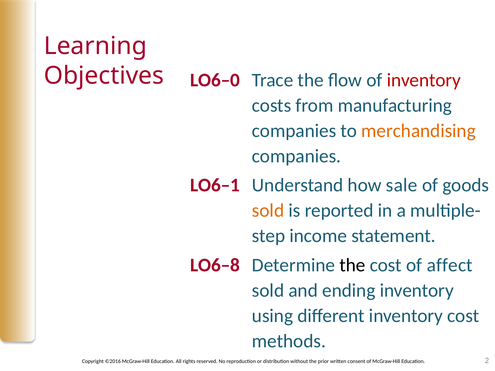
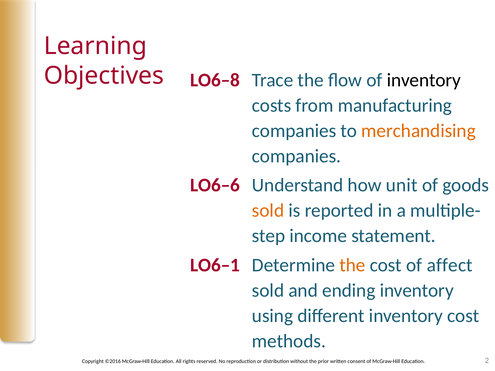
LO6–0: LO6–0 -> LO6–8
inventory at (424, 80) colour: red -> black
LO6–1: LO6–1 -> LO6–6
sale: sale -> unit
LO6–8: LO6–8 -> LO6–1
the at (353, 265) colour: black -> orange
